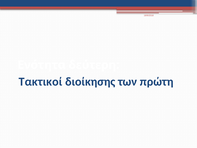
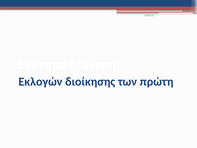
Τακτικοί: Τακτικοί -> Εκλογών
